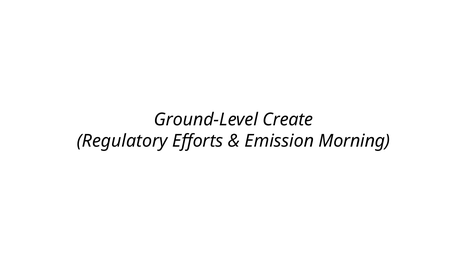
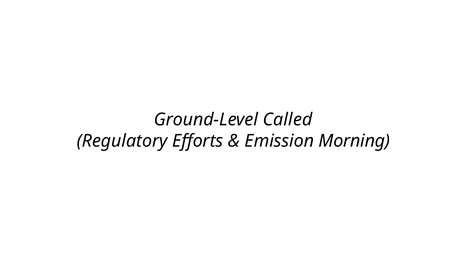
Create: Create -> Called
